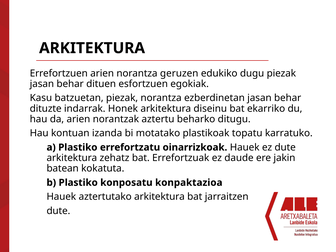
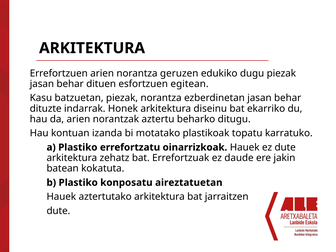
egokiak: egokiak -> egitean
konpaktazioa: konpaktazioa -> aireztatuetan
